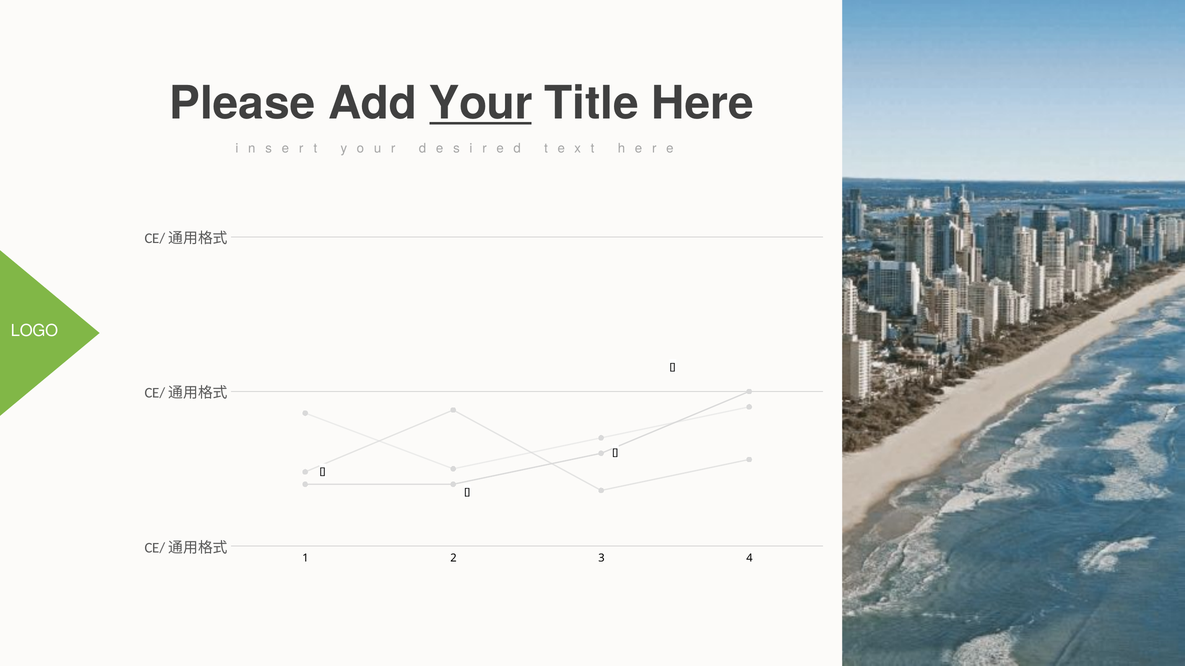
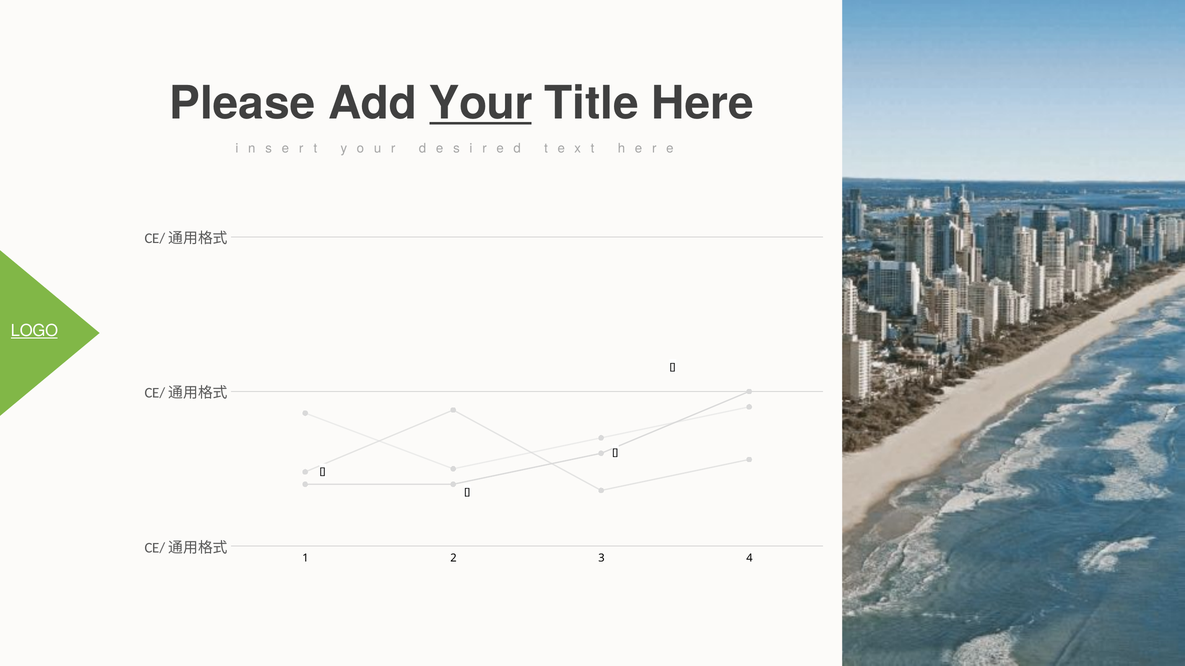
LOGO underline: none -> present
